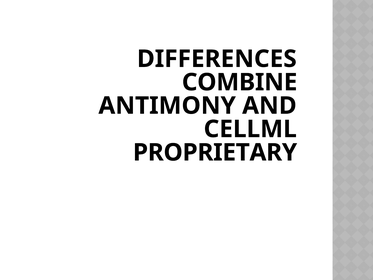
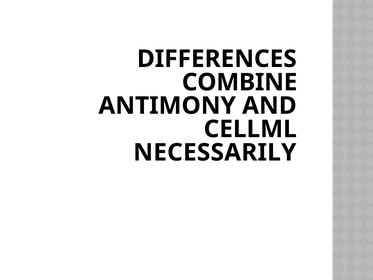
PROPRIETARY: PROPRIETARY -> NECESSARILY
